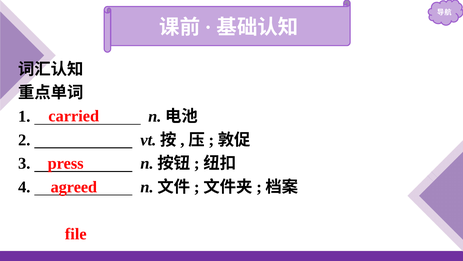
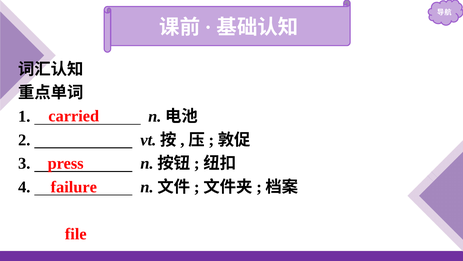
agreed: agreed -> failure
